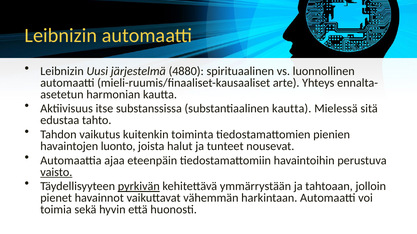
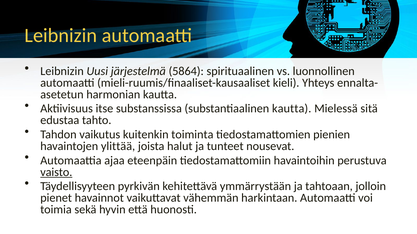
4880: 4880 -> 5864
arte: arte -> kieli
luonto: luonto -> ylittää
pyrkivän underline: present -> none
